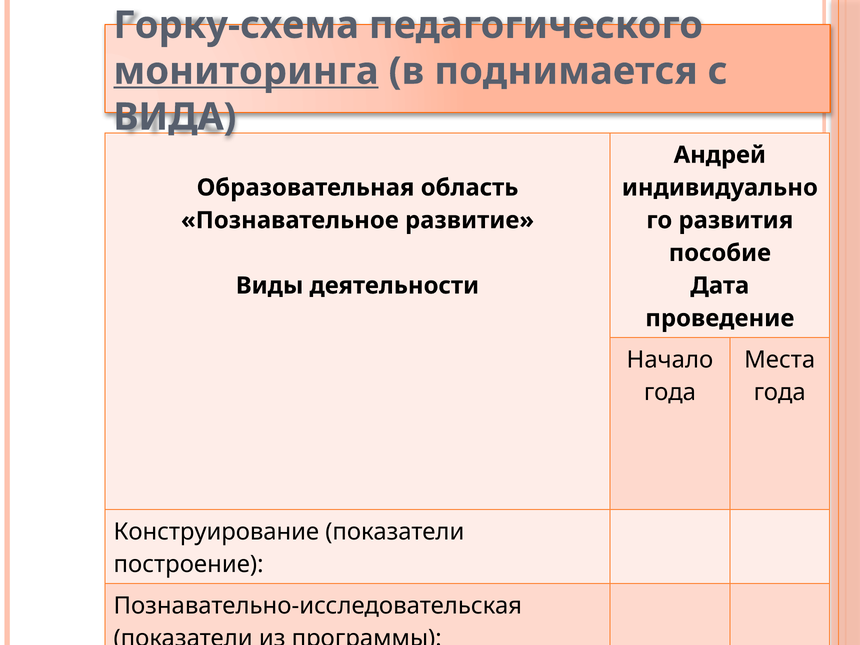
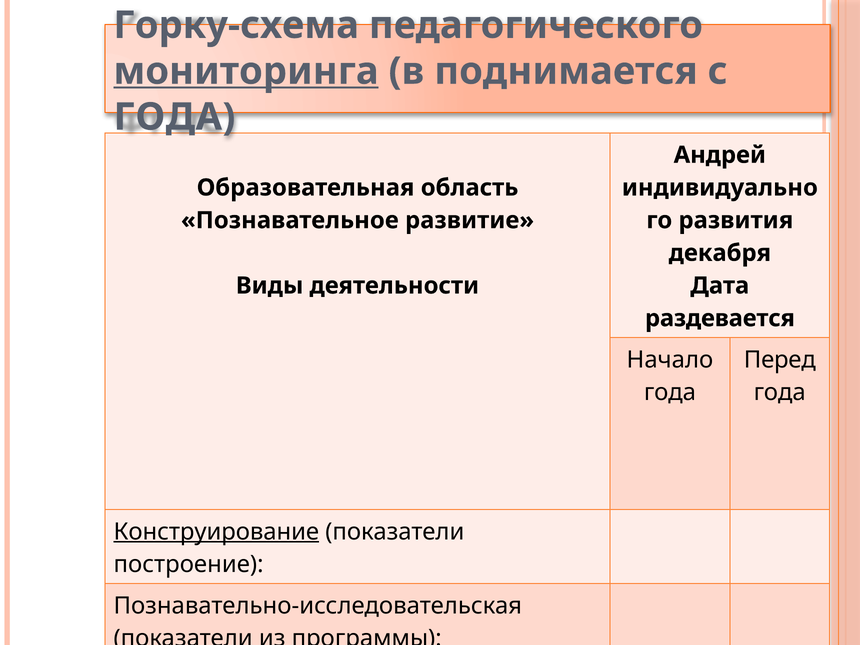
ВИДА at (175, 117): ВИДА -> ГОДА
пособие: пособие -> декабря
проведение: проведение -> раздевается
Места: Места -> Перед
Конструирование underline: none -> present
